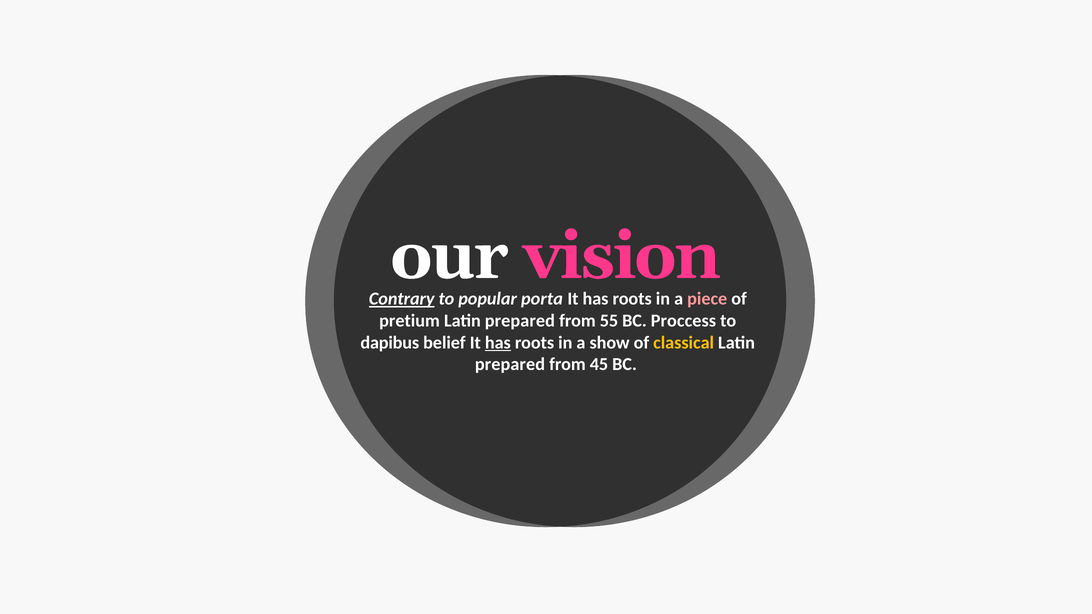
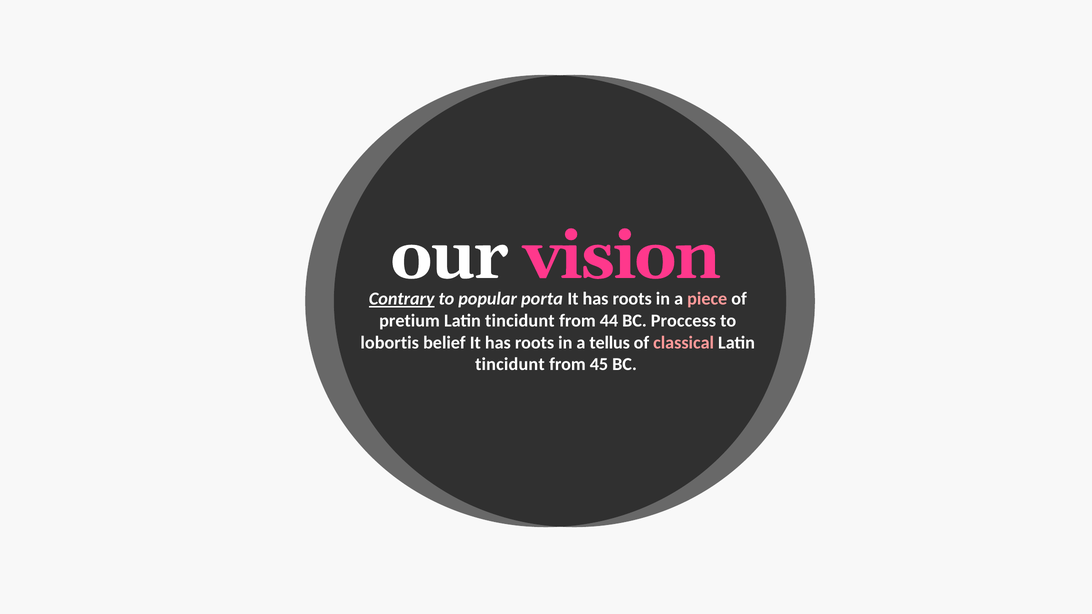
prepared at (520, 321): prepared -> tincidunt
55: 55 -> 44
dapibus: dapibus -> lobortis
has at (498, 343) underline: present -> none
show: show -> tellus
classical colour: yellow -> pink
prepared at (510, 365): prepared -> tincidunt
